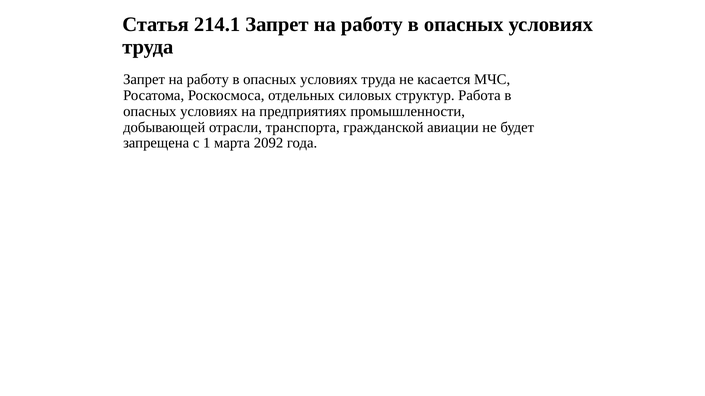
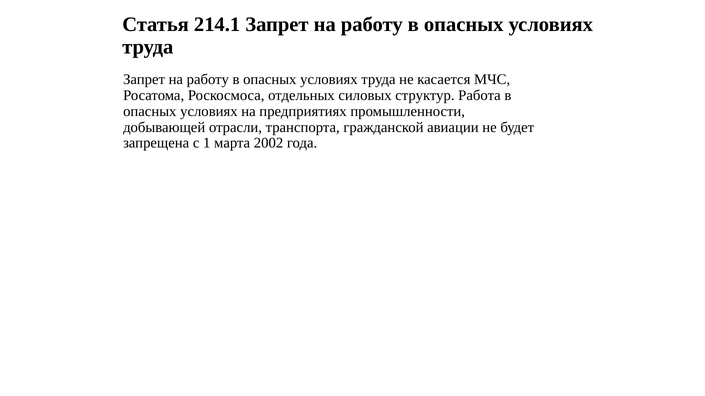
2092: 2092 -> 2002
